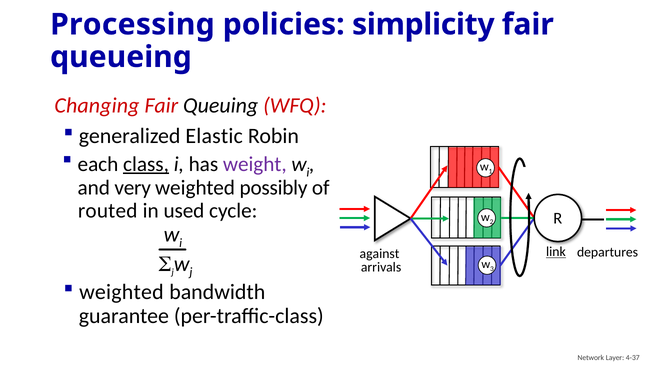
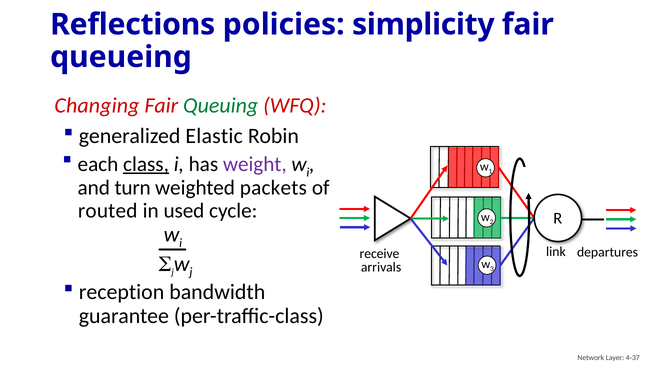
Processing: Processing -> Reflections
Queuing colour: black -> green
very: very -> turn
possibly: possibly -> packets
link underline: present -> none
against: against -> receive
weighted at (121, 292): weighted -> reception
